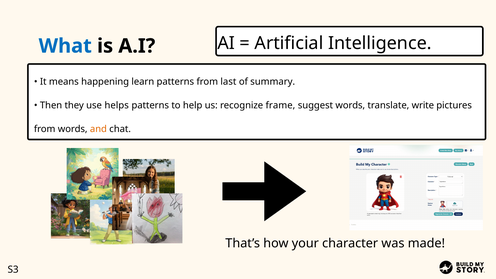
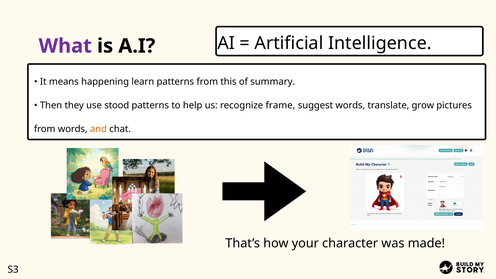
What colour: blue -> purple
last: last -> this
helps: helps -> stood
write: write -> grow
